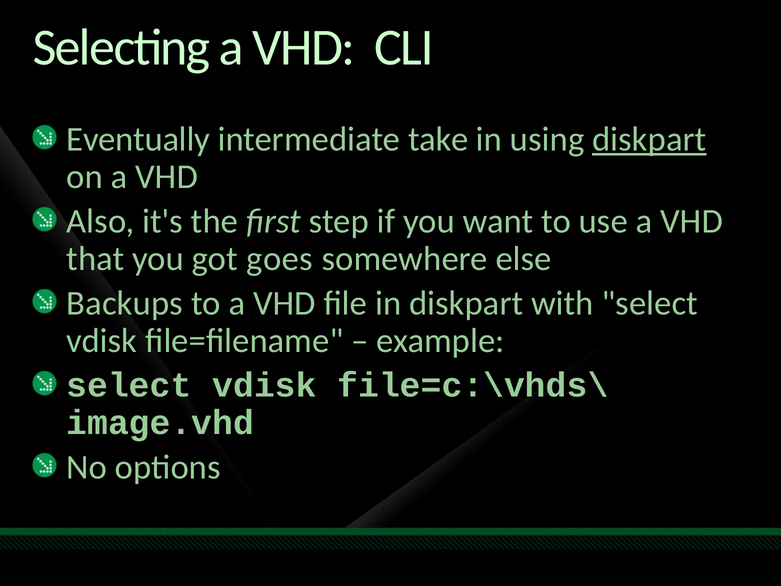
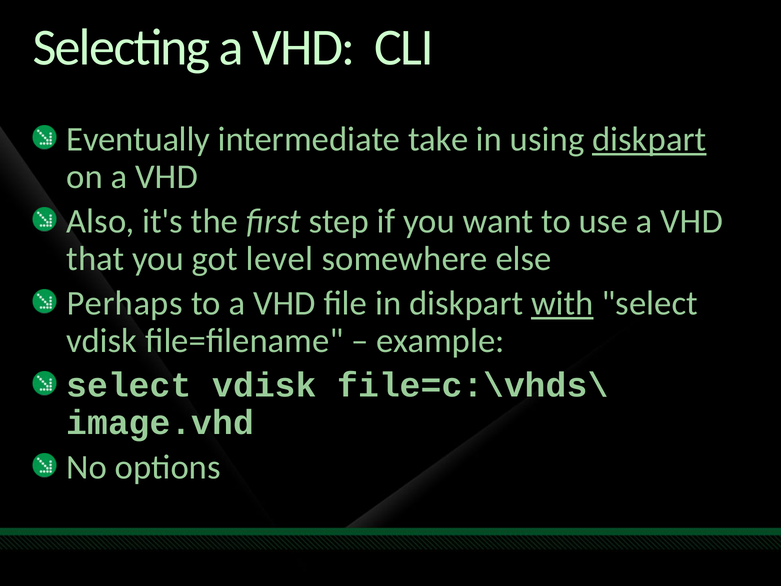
goes: goes -> level
Backups: Backups -> Perhaps
with underline: none -> present
